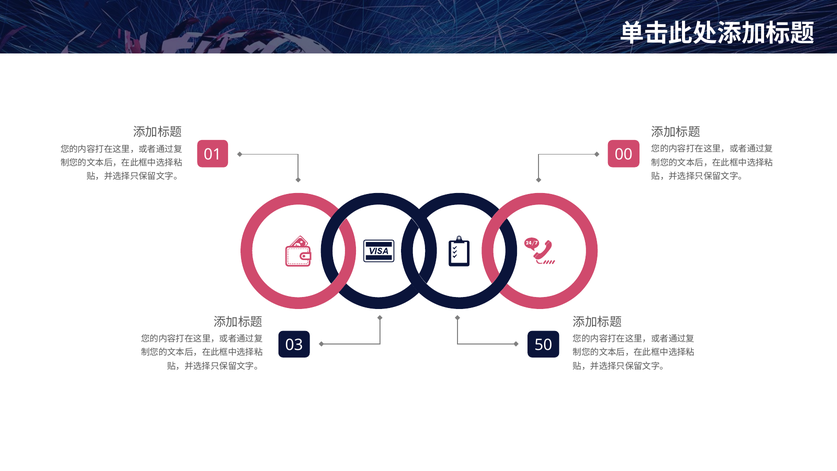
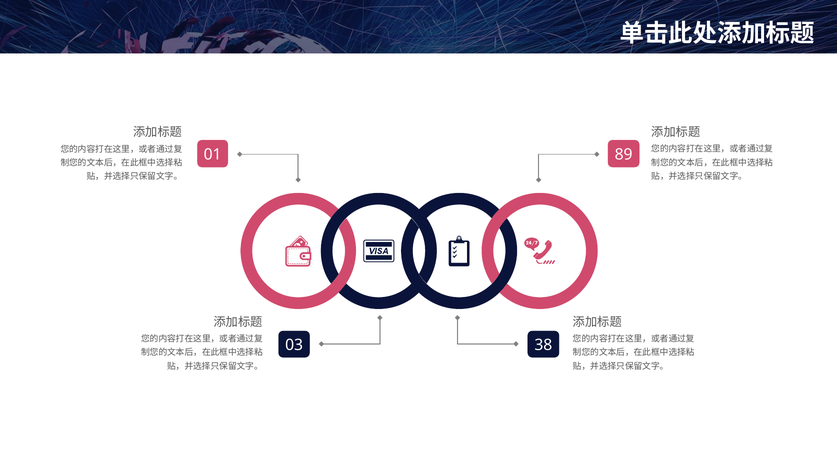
00: 00 -> 89
50: 50 -> 38
